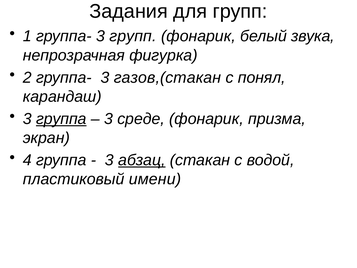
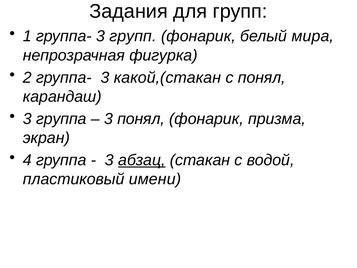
звука: звука -> мира
газов,(стакан: газов,(стакан -> какой,(стакан
группа at (61, 119) underline: present -> none
3 среде: среде -> понял
